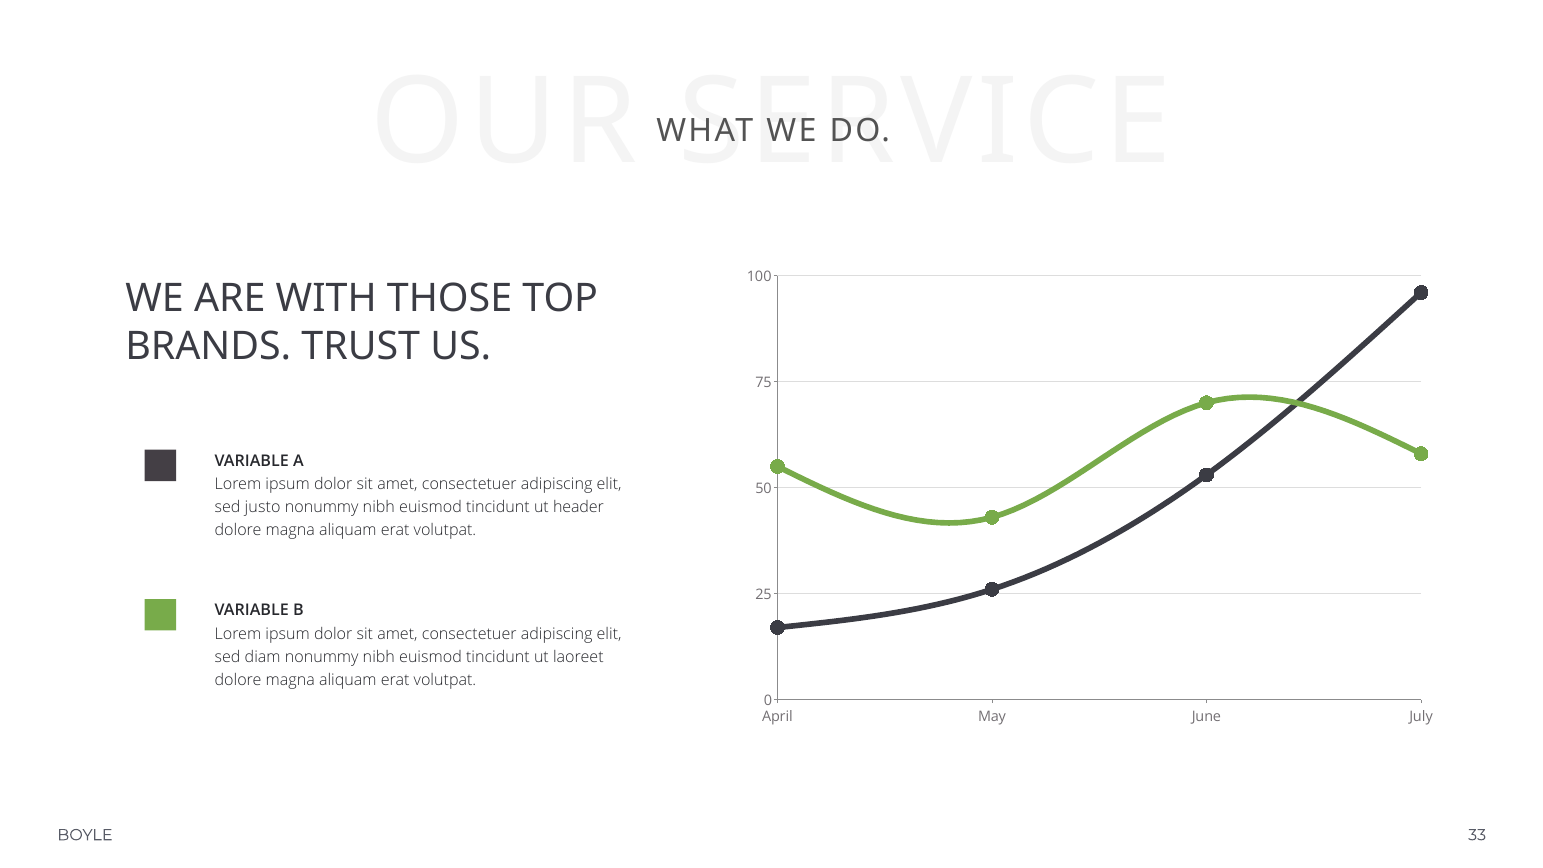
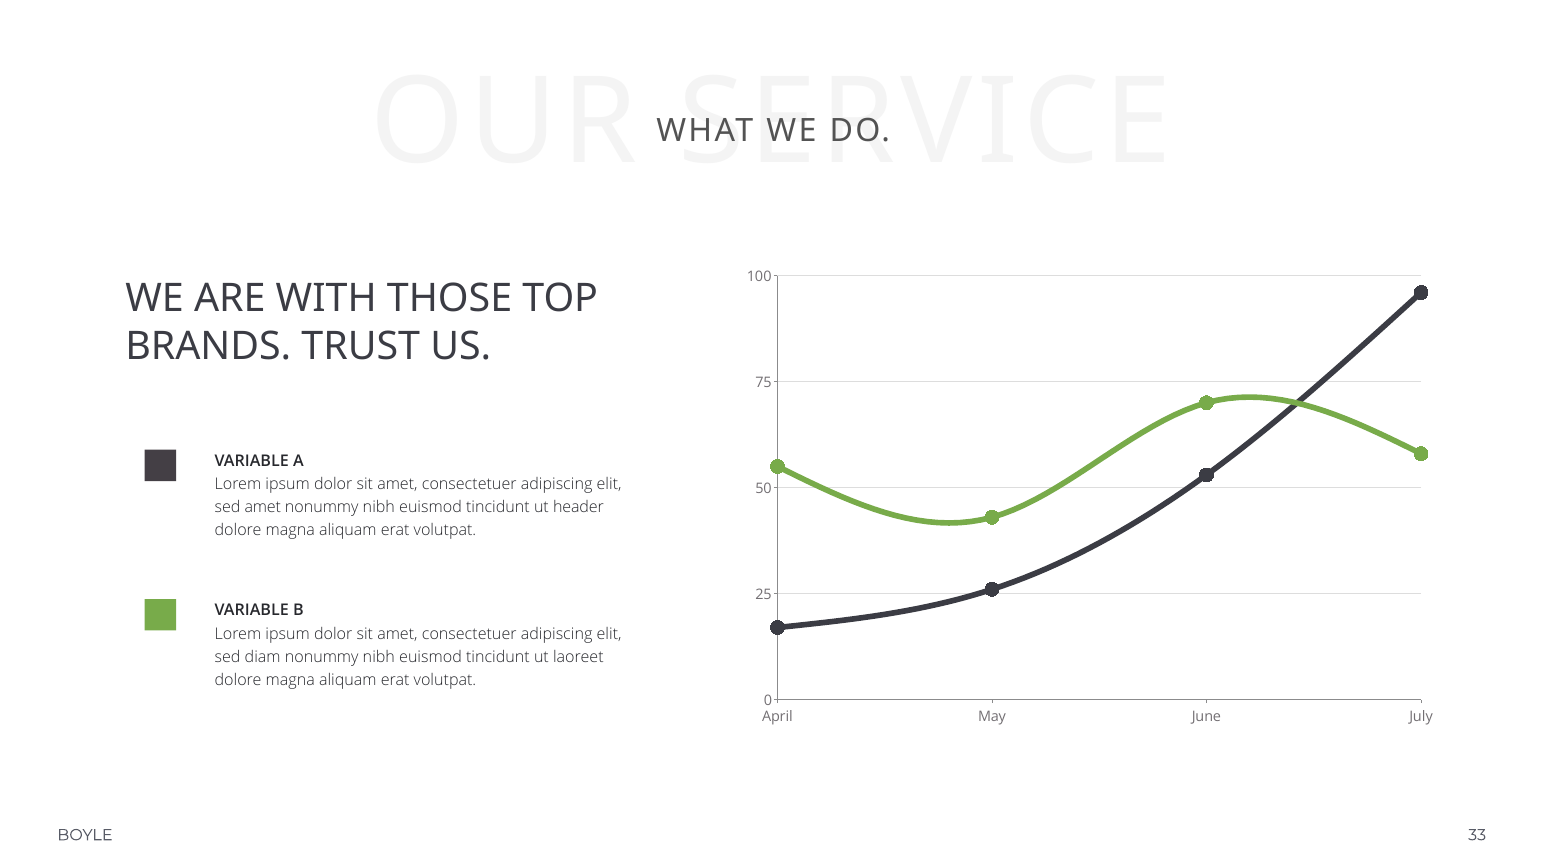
sed justo: justo -> amet
